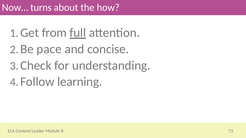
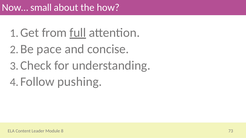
turns: turns -> small
learning: learning -> pushing
